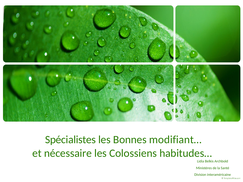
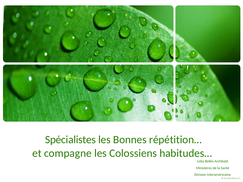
modifiant…: modifiant… -> répétition…
nécessaire: nécessaire -> compagne
